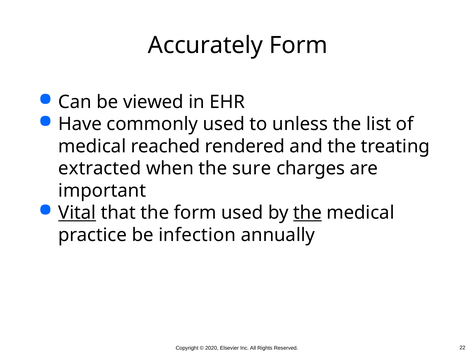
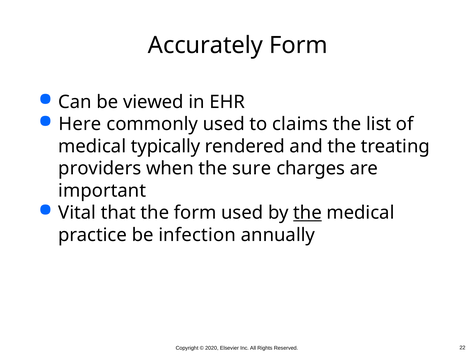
Have: Have -> Here
unless: unless -> claims
reached: reached -> typically
extracted: extracted -> providers
Vital underline: present -> none
